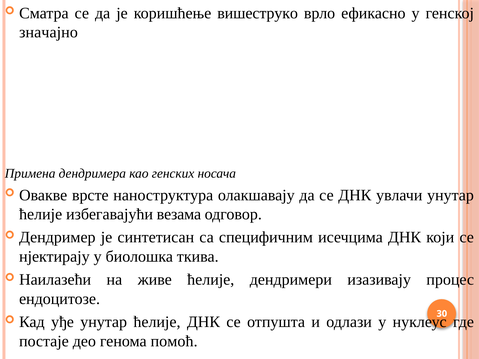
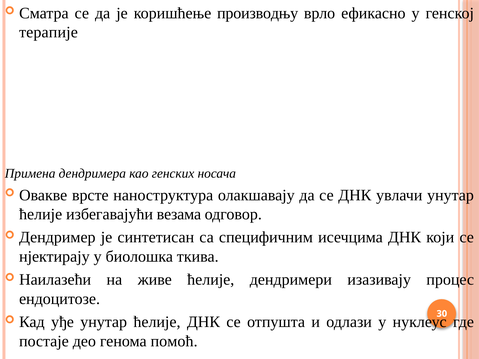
вишеструко: вишеструко -> производњу
значајно: значајно -> терапије
